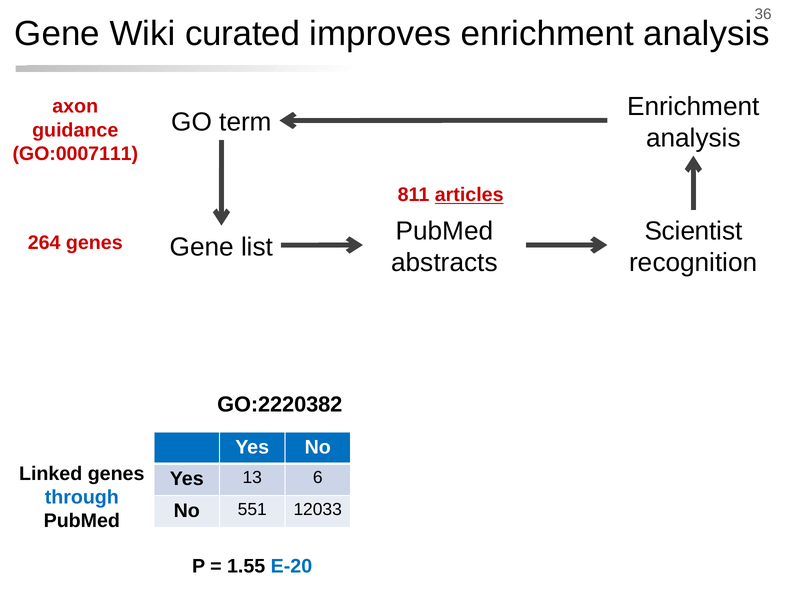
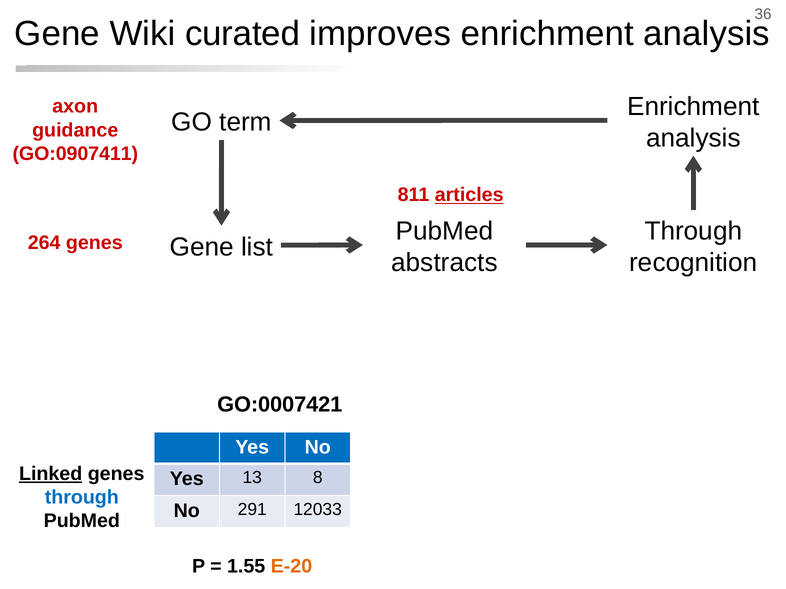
GO:0007111: GO:0007111 -> GO:0907411
Scientist at (693, 231): Scientist -> Through
GO:2220382: GO:2220382 -> GO:0007421
Linked underline: none -> present
6: 6 -> 8
551: 551 -> 291
E-20 colour: blue -> orange
